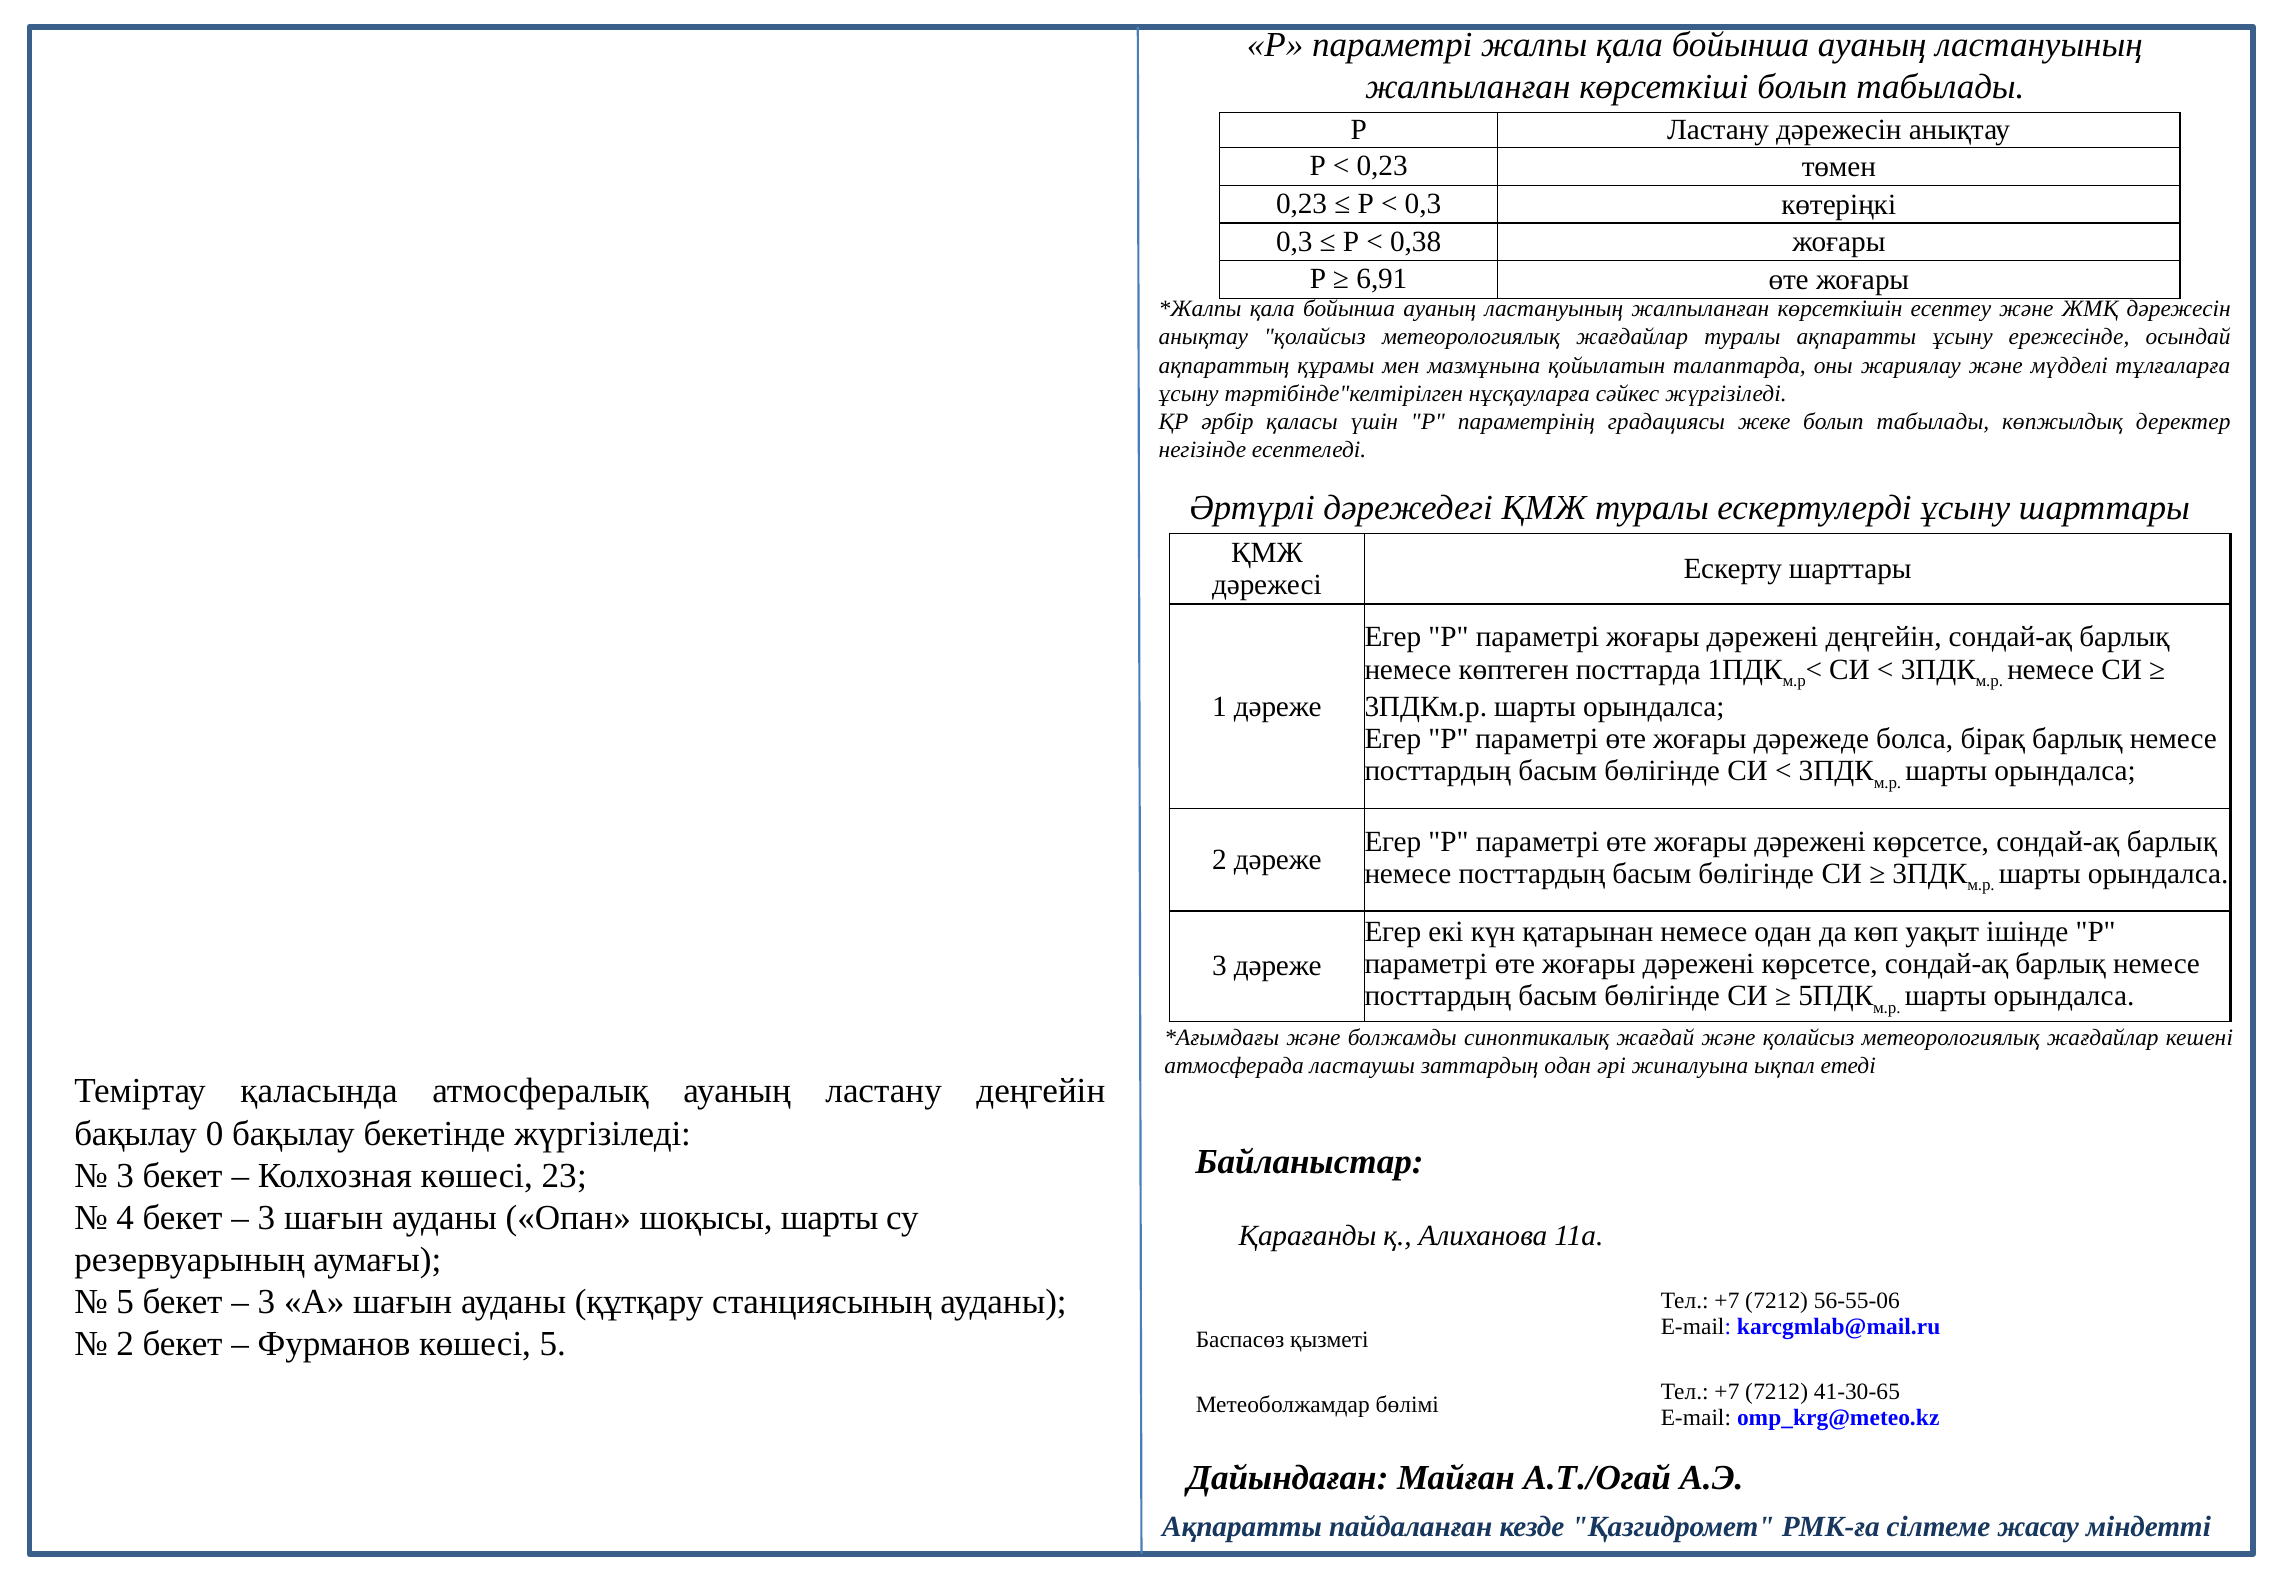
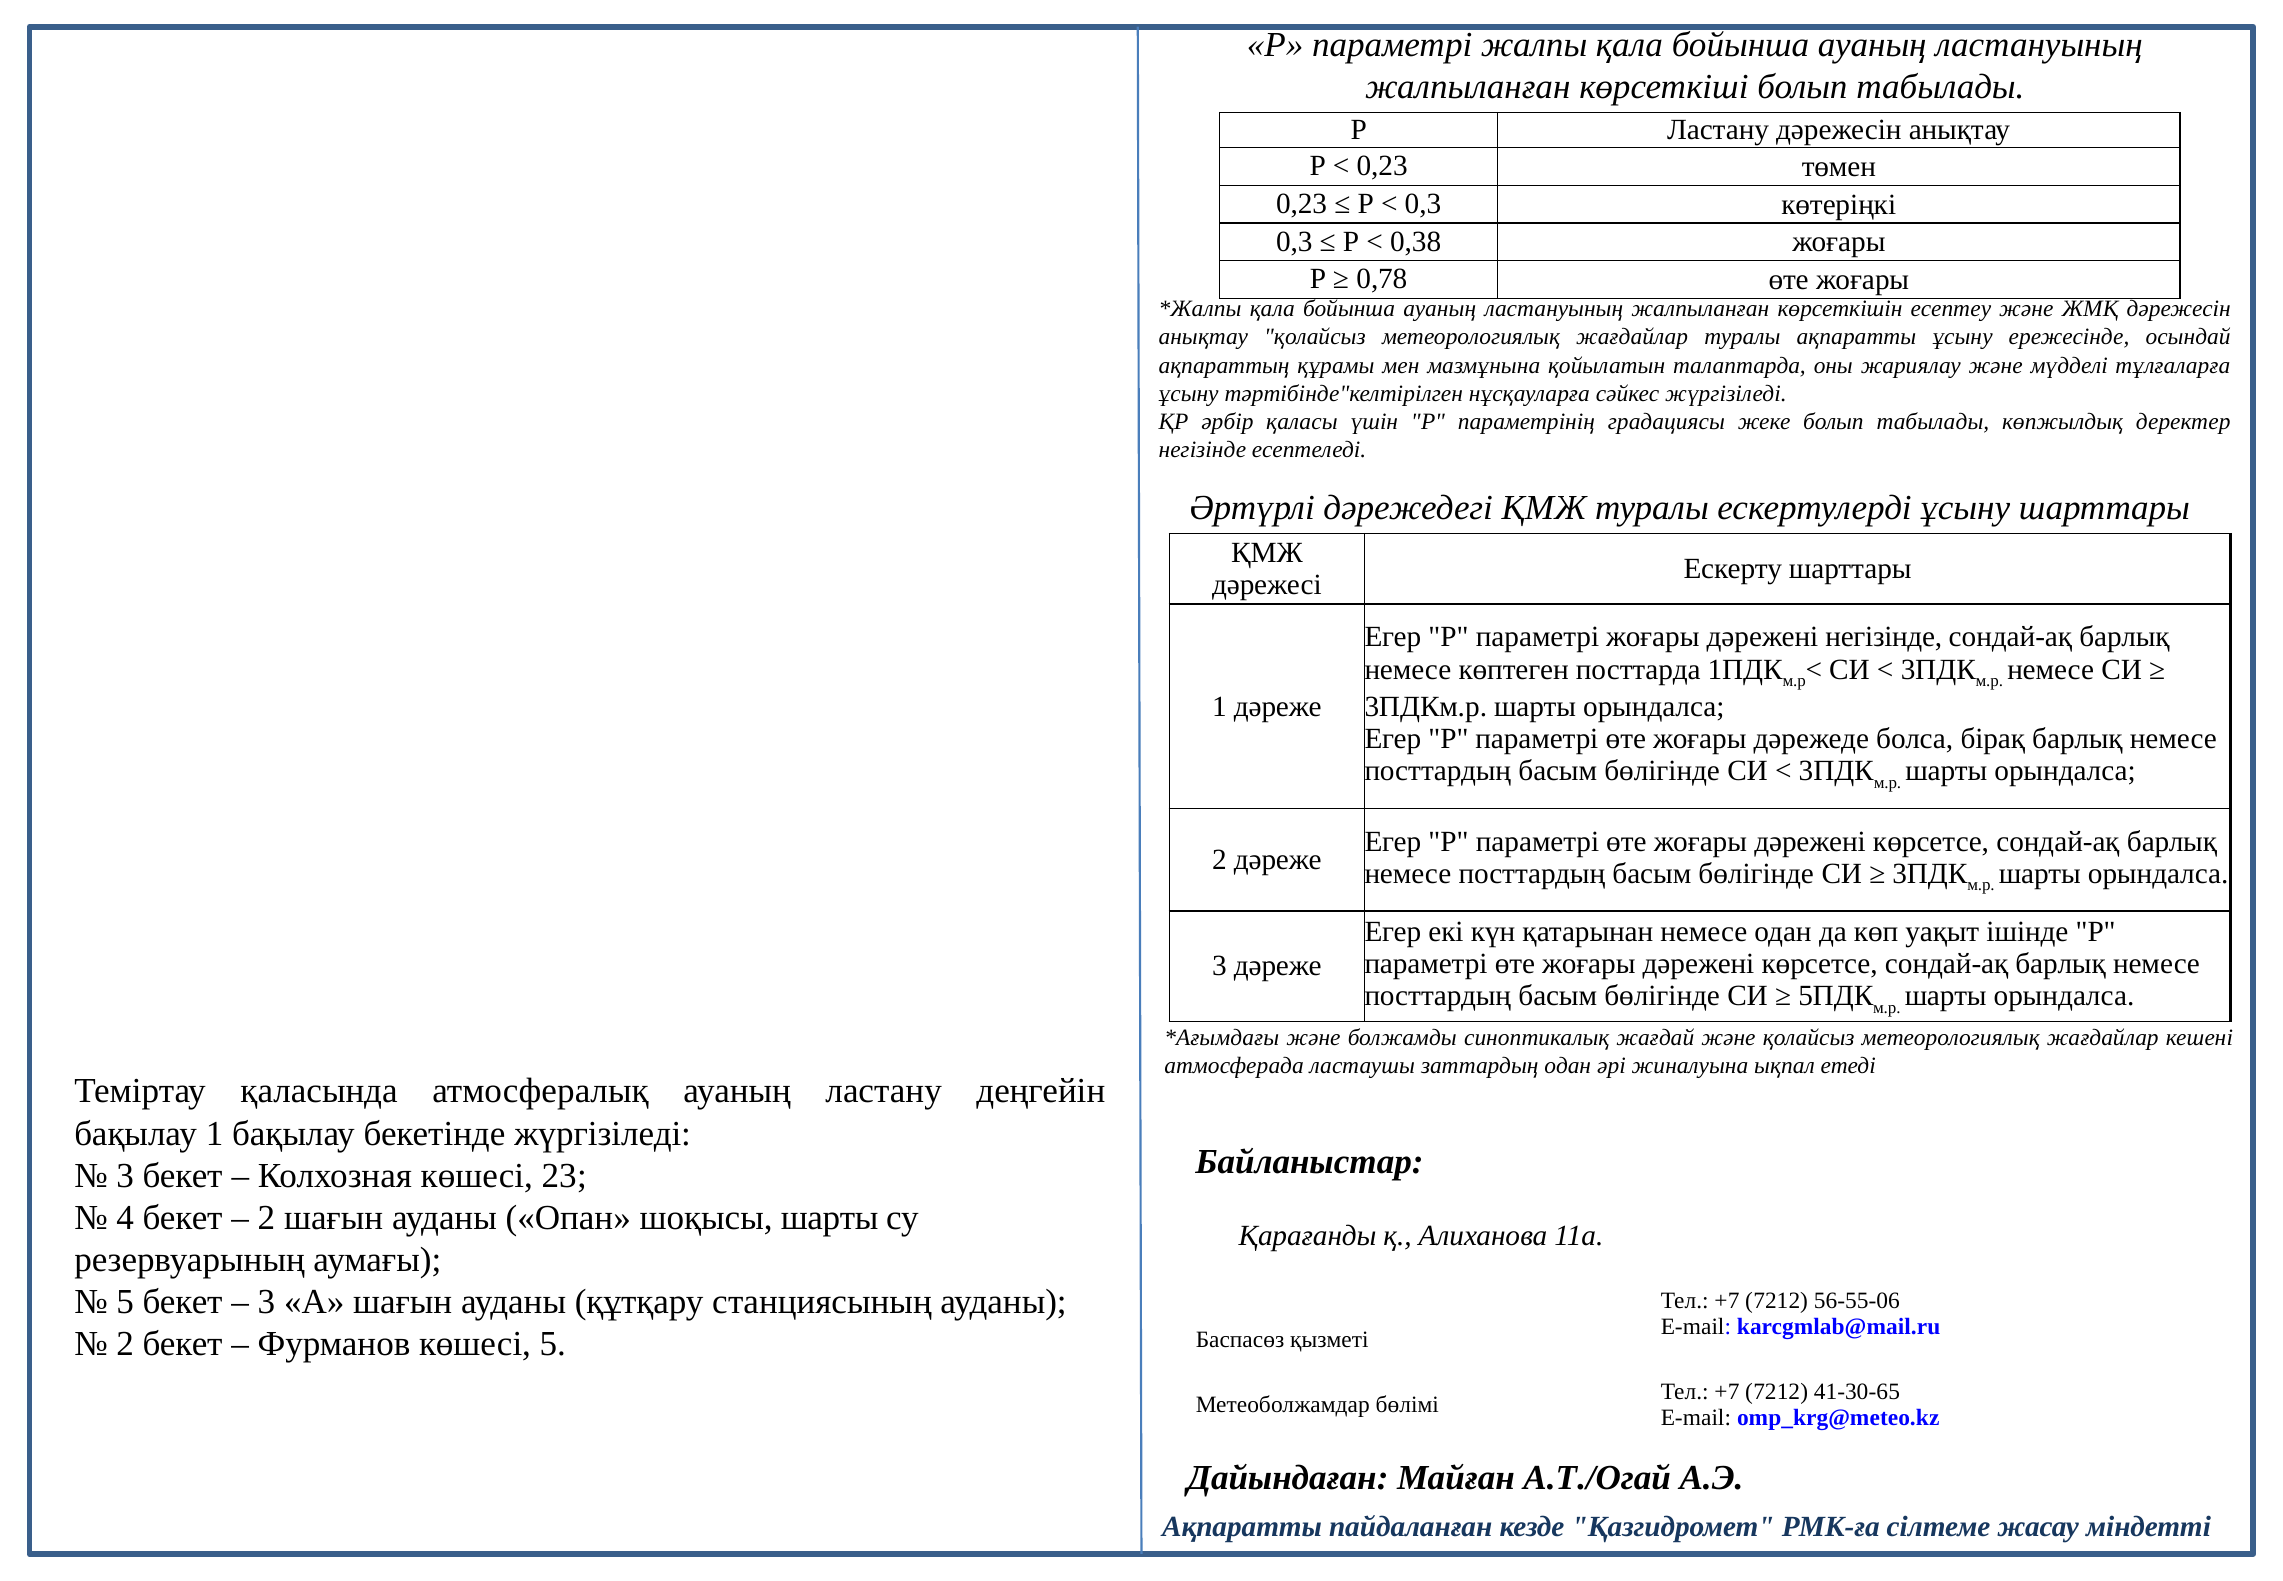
6,91: 6,91 -> 0,78
дәрежені деңгейін: деңгейін -> негізінде
бақылау 0: 0 -> 1
3 at (266, 1217): 3 -> 2
